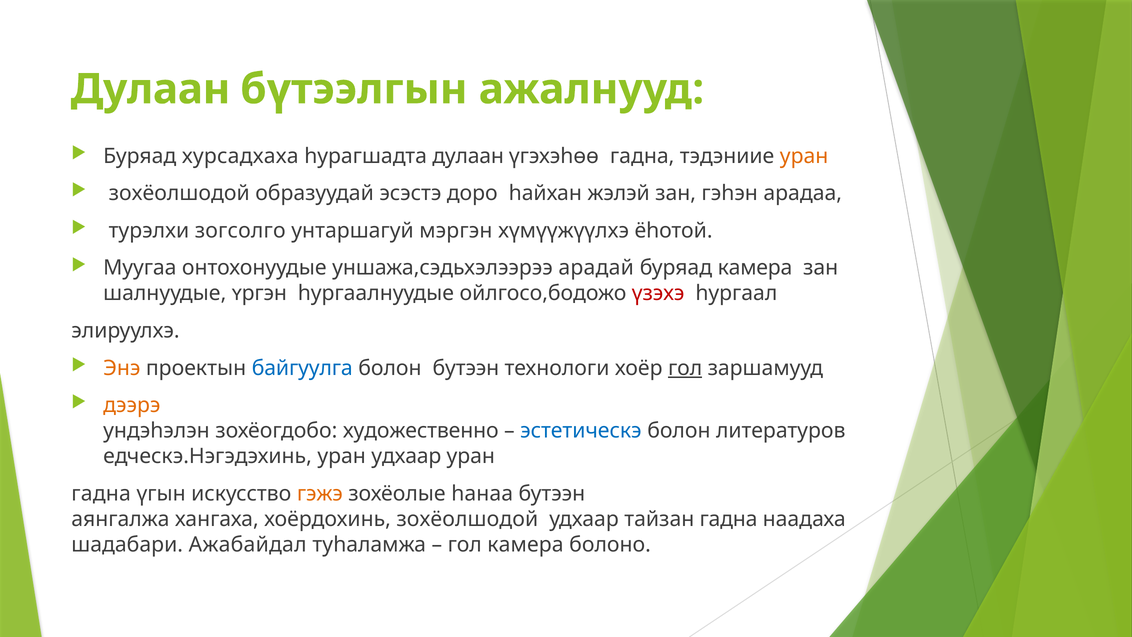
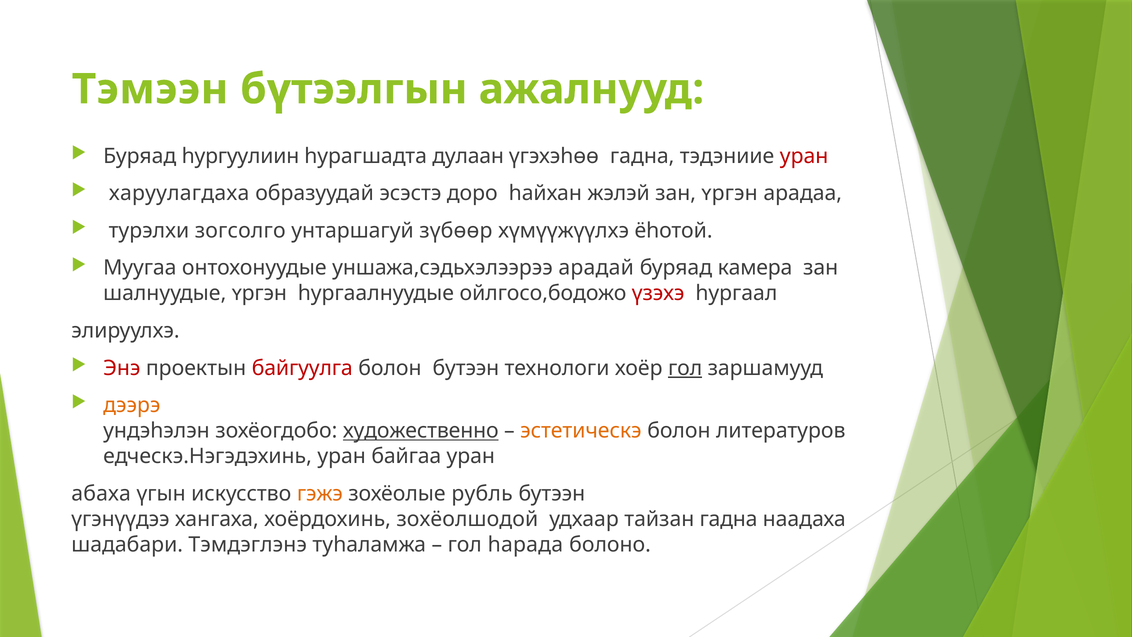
Дулаан at (151, 89): Дулаан -> Тэмээн
хурсадхаха: хурсадхаха -> hургуулиин
уран at (804, 156) colour: orange -> red
зохёолшодой at (179, 193): зохёолшодой -> харуулагдаха
зан гэhэн: гэhэн -> ʏргэн
мэргэн: мэргэн -> зүбөөр
Энэ colour: orange -> red
байгуулга colour: blue -> red
художественно underline: none -> present
эстетическэ colour: blue -> orange
уран удхаар: удхаар -> байгаа
гадна at (101, 493): гадна -> абаха
hанаа: hанаа -> рубль
аянгалжа: аянгалжа -> үгэнүүдээ
Ажабайдал: Ажабайдал -> Тэмдэглэнэ
гол камера: камера -> hарада
